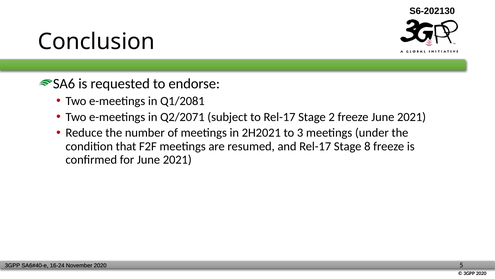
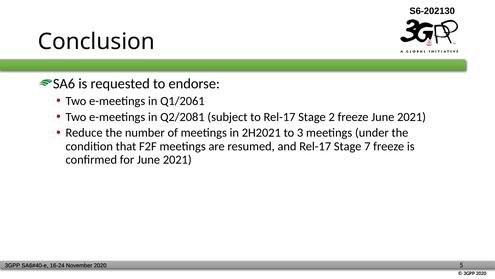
Q1/2081: Q1/2081 -> Q1/2061
Q2/2071: Q2/2071 -> Q2/2081
8: 8 -> 7
